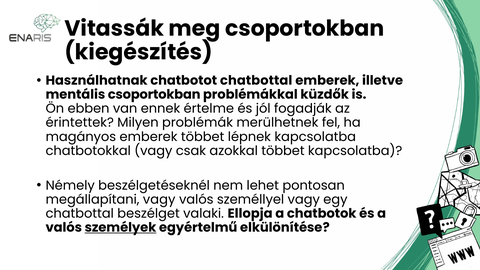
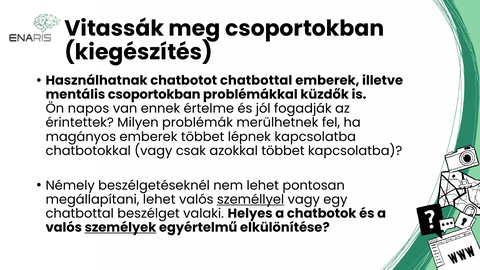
ebben: ebben -> napos
megállapítani vagy: vagy -> lehet
személlyel underline: none -> present
Ellopja: Ellopja -> Helyes
